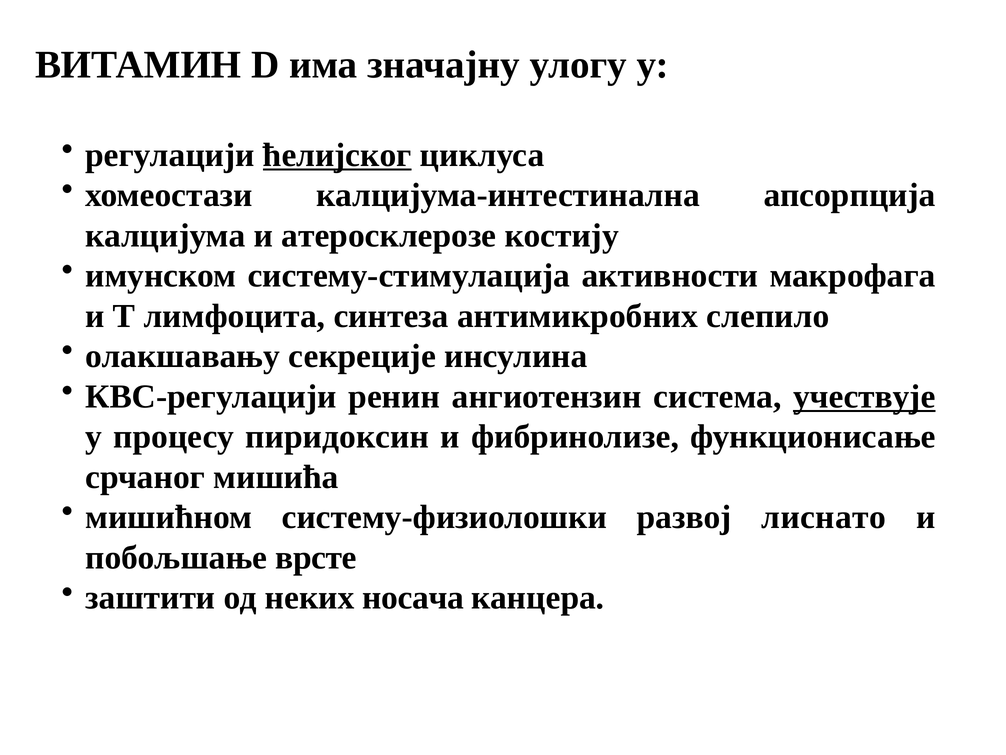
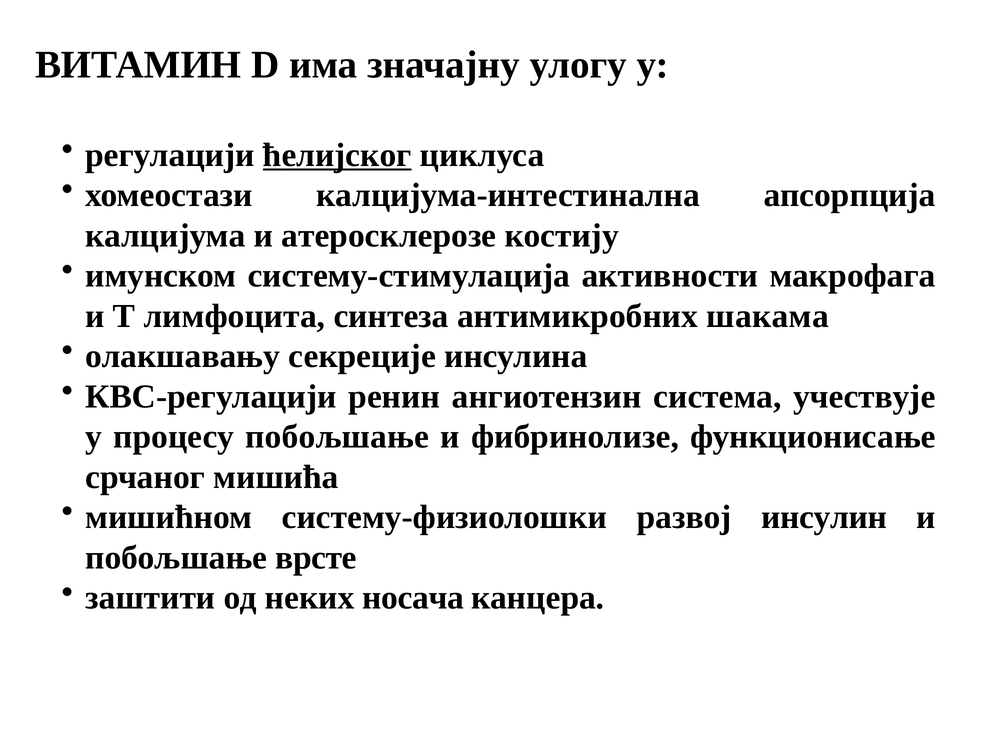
слепило: слепило -> шакама
учествује underline: present -> none
процесу пиридоксин: пиридоксин -> побољшање
лиснато: лиснато -> инсулин
